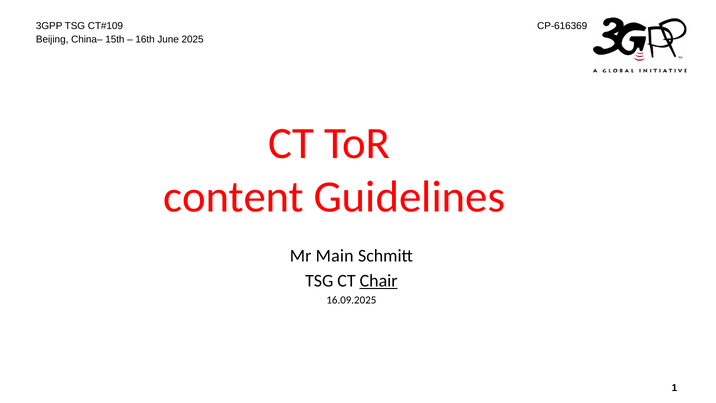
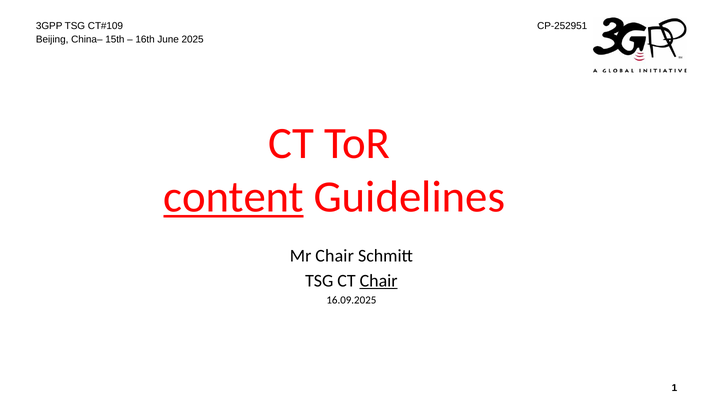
CP-616369: CP-616369 -> CP-252951
content underline: none -> present
Mr Main: Main -> Chair
